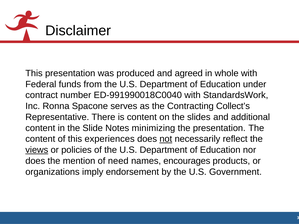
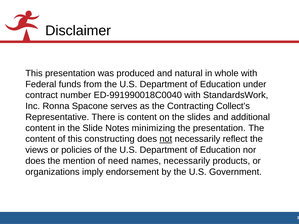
agreed: agreed -> natural
experiences: experiences -> constructing
views underline: present -> none
names encourages: encourages -> necessarily
